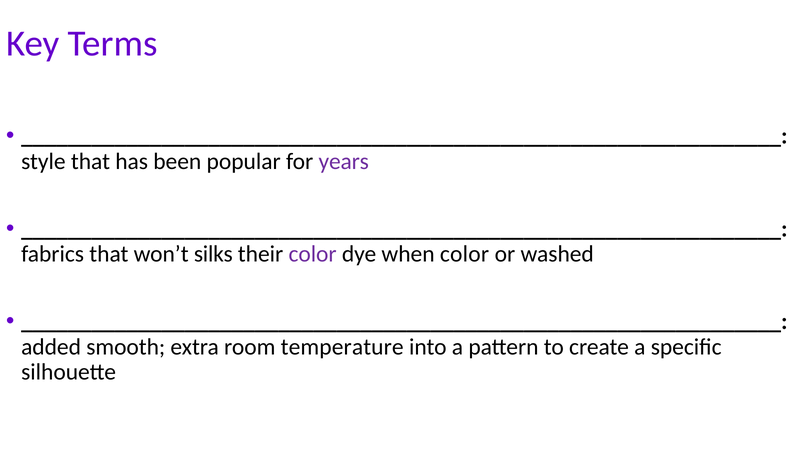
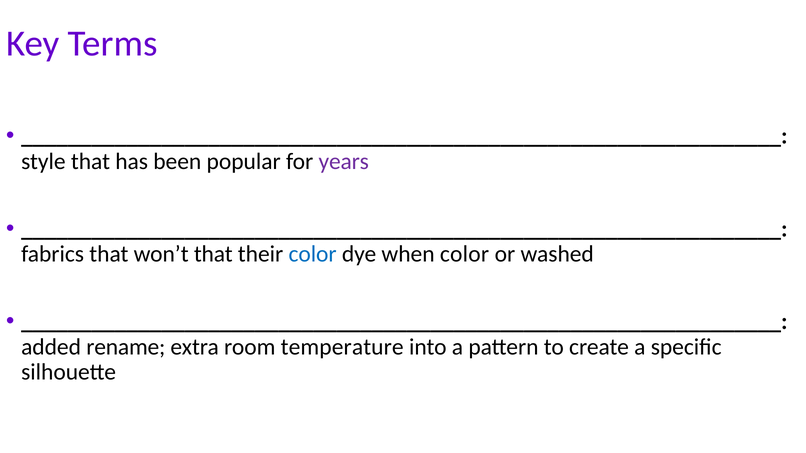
won’t silks: silks -> that
color at (313, 254) colour: purple -> blue
smooth: smooth -> rename
